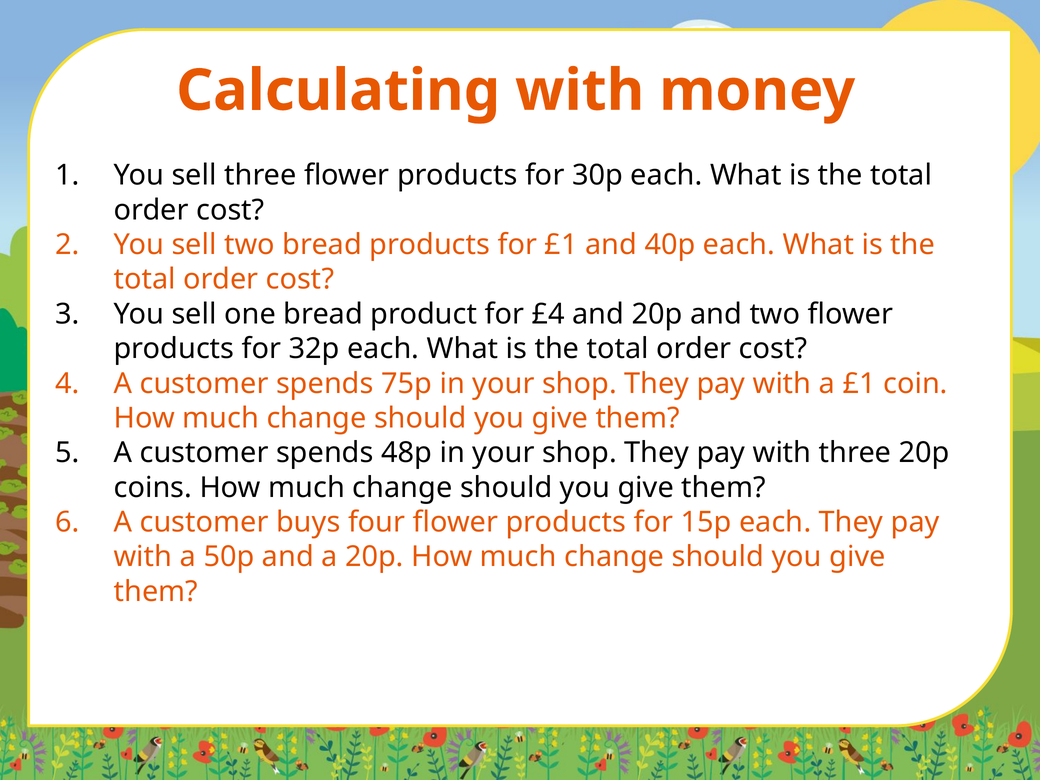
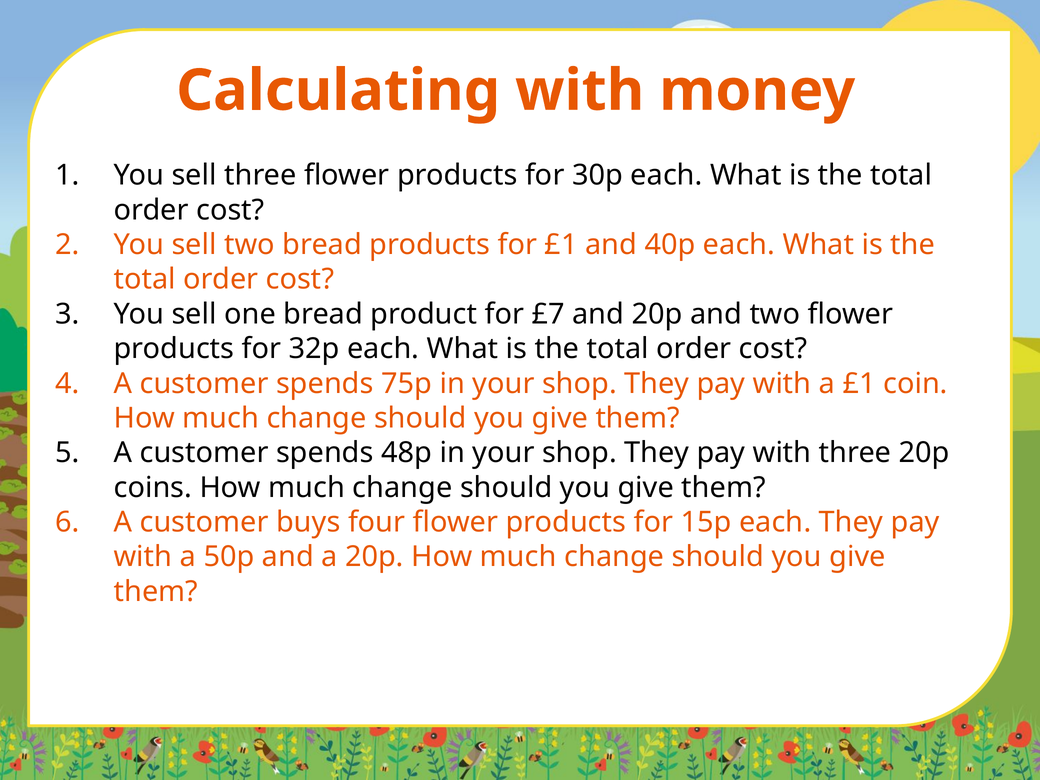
£4: £4 -> £7
